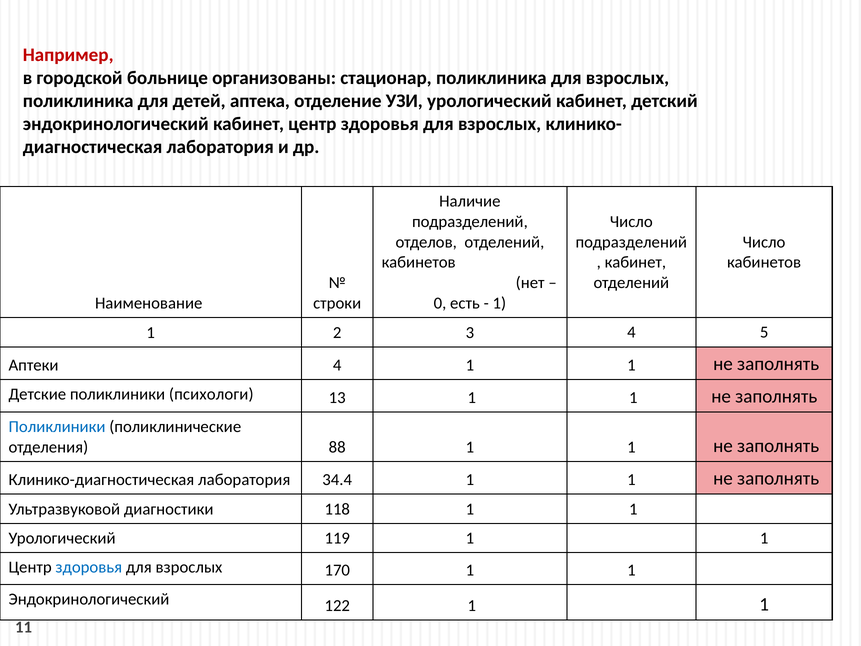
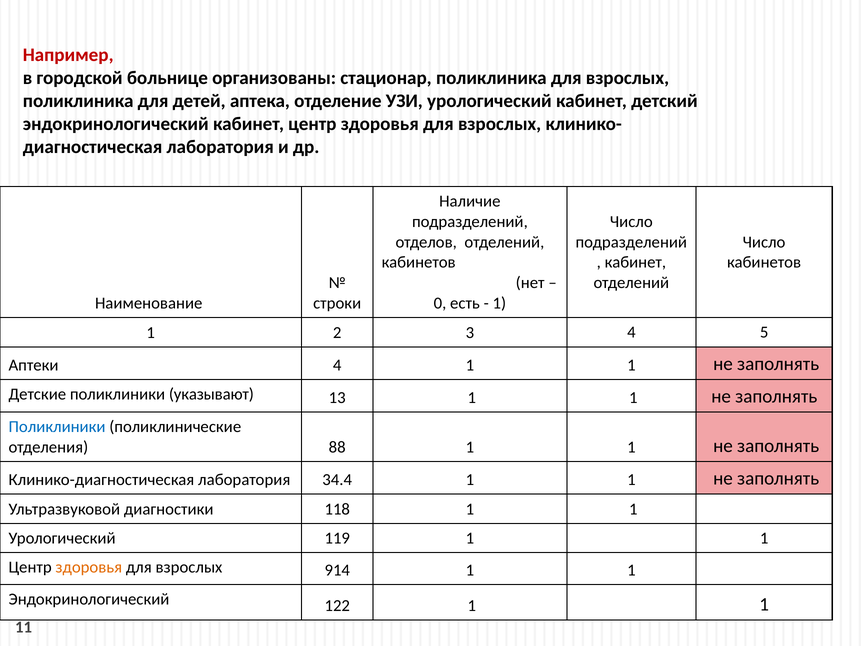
психологи: психологи -> указывают
здоровья at (89, 567) colour: blue -> orange
170: 170 -> 914
